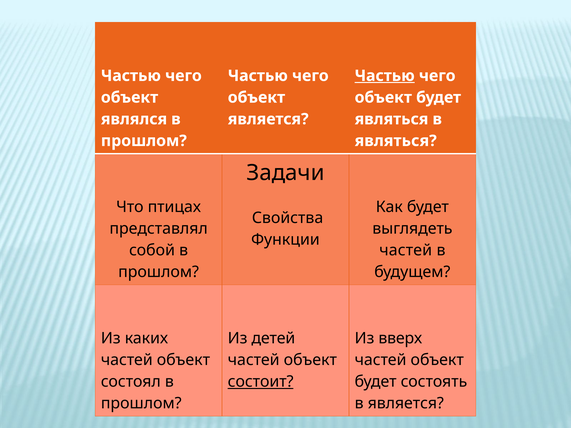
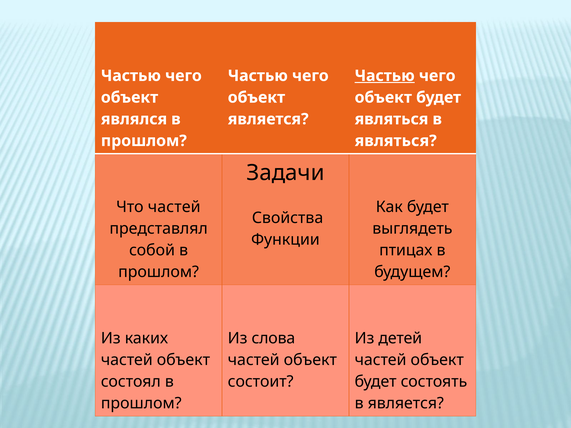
Что птицах: птицах -> частей
частей at (406, 251): частей -> птицах
детей: детей -> слова
вверх: вверх -> детей
состоит underline: present -> none
